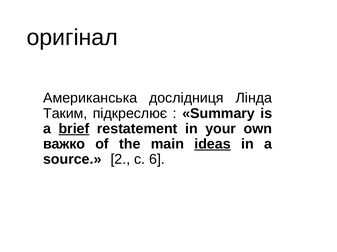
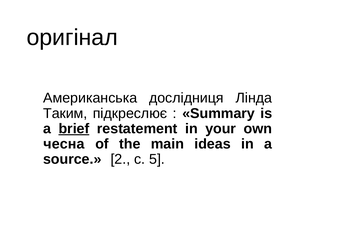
важко: важко -> чесна
ideas underline: present -> none
6: 6 -> 5
